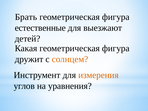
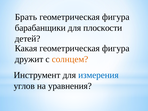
естественные: естественные -> барабанщики
выезжают: выезжают -> плоскости
измерения colour: orange -> blue
